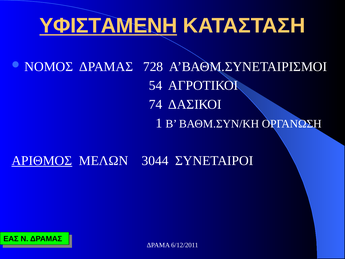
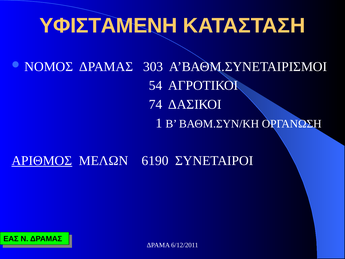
ΥΦΙΣΤΑΜΕΝΗ underline: present -> none
728: 728 -> 303
3044: 3044 -> 6190
